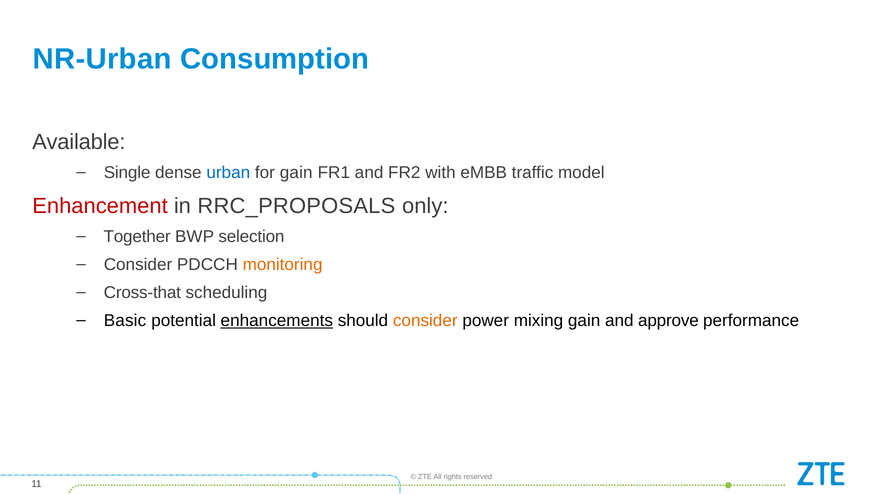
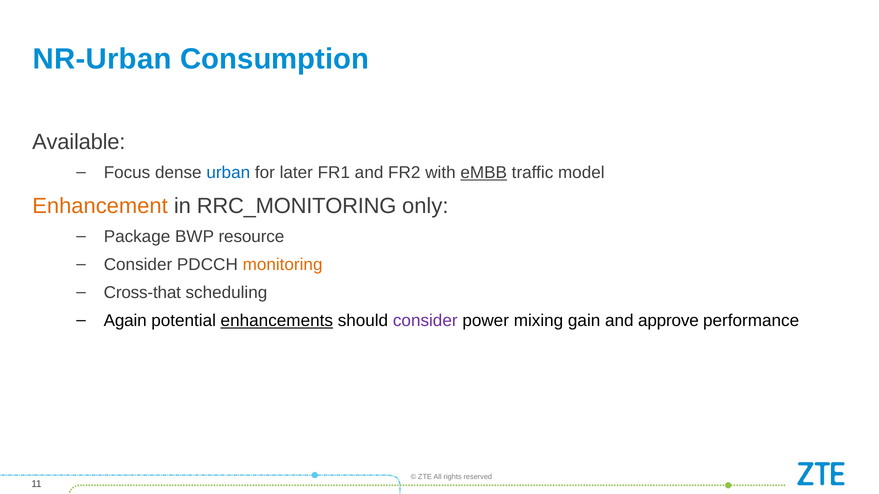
Single: Single -> Focus
for gain: gain -> later
eMBB underline: none -> present
Enhancement colour: red -> orange
RRC_PROPOSALS: RRC_PROPOSALS -> RRC_MONITORING
Together: Together -> Package
selection: selection -> resource
Basic: Basic -> Again
consider at (425, 321) colour: orange -> purple
